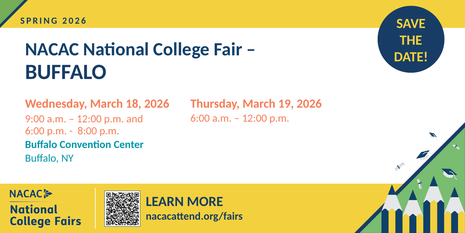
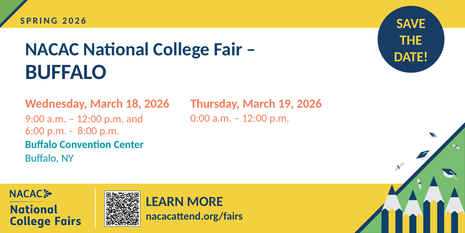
6:00 at (200, 118): 6:00 -> 0:00
